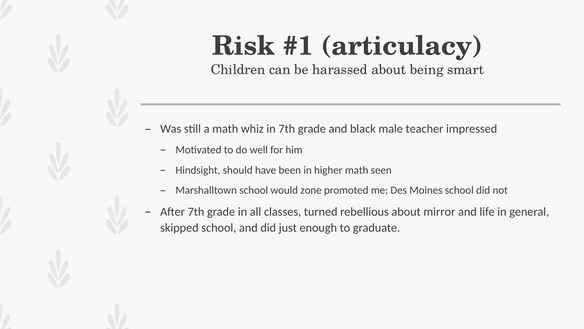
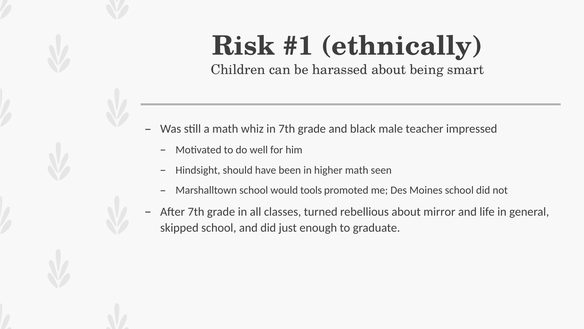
articulacy: articulacy -> ethnically
zone: zone -> tools
